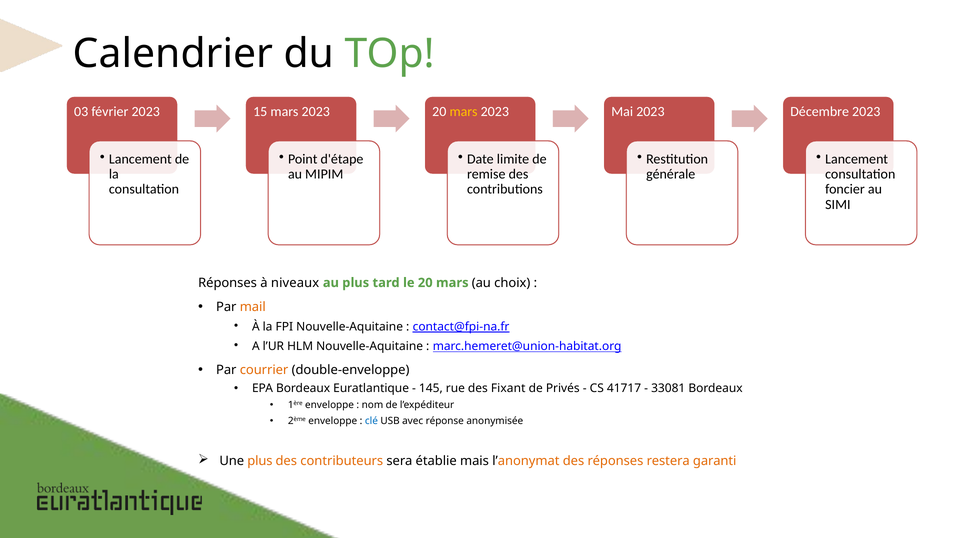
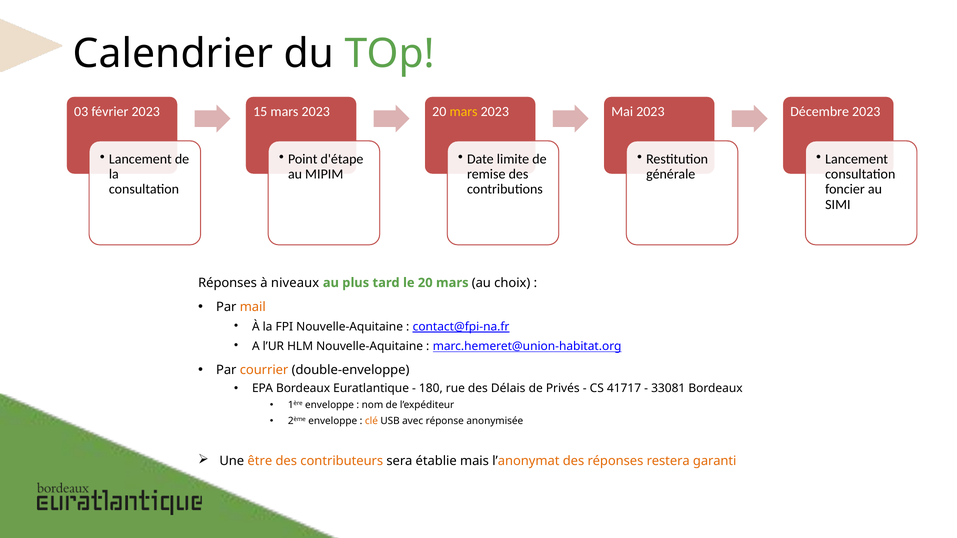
145: 145 -> 180
Fixant: Fixant -> Délais
clé colour: blue -> orange
Une plus: plus -> être
